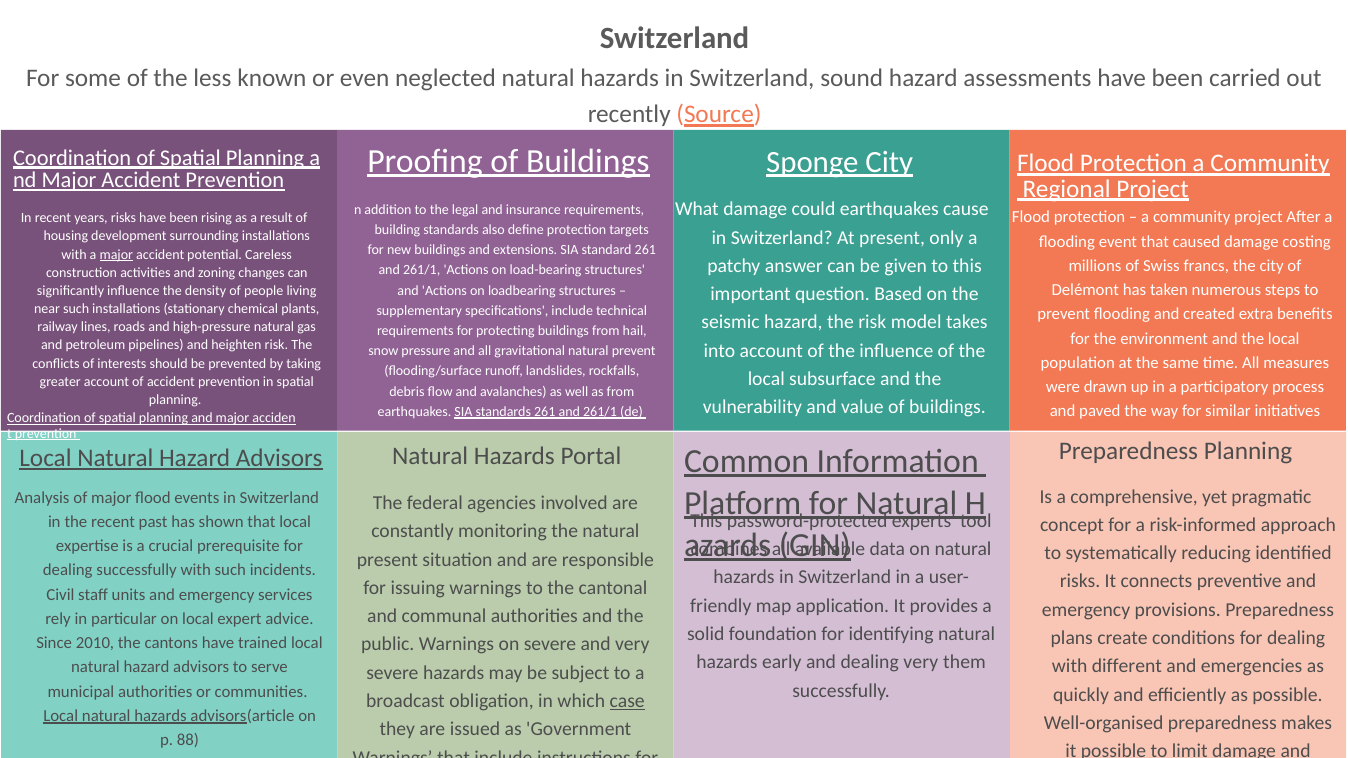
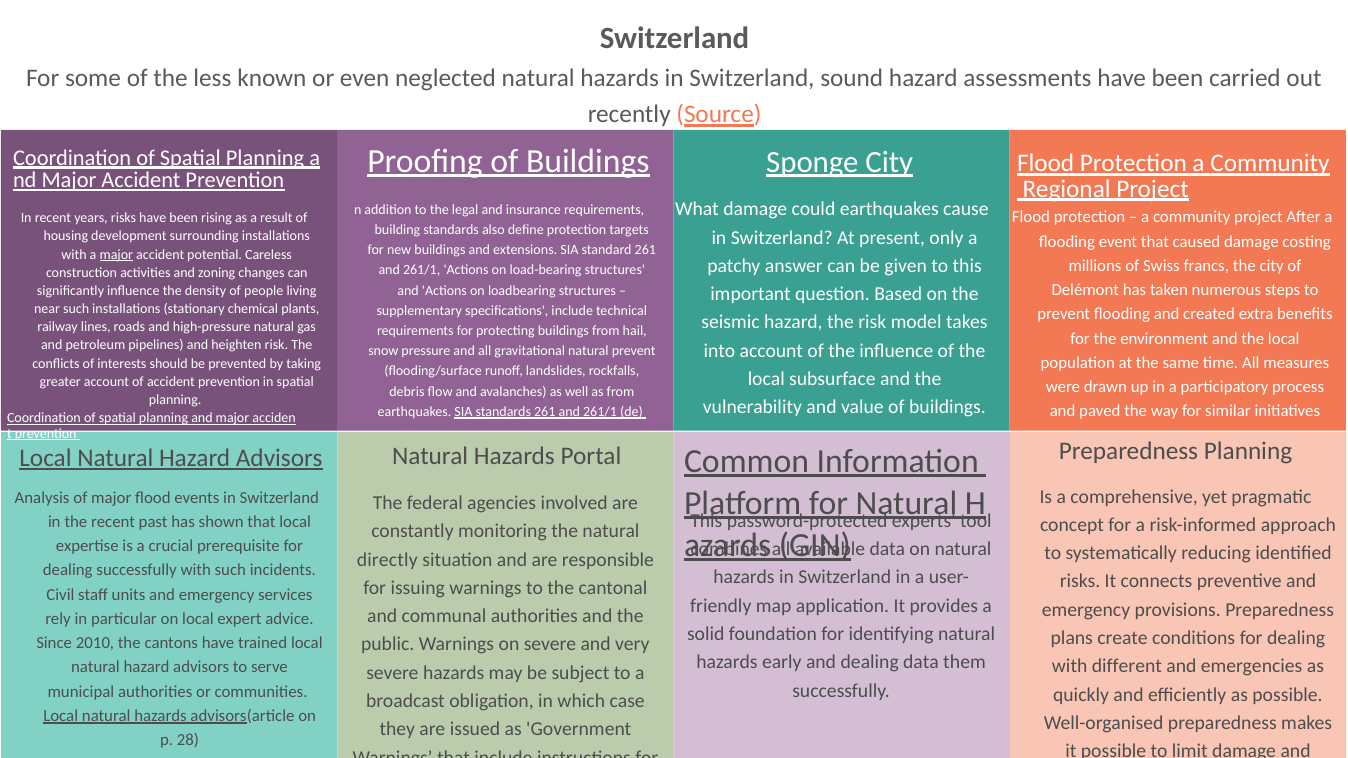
present at (387, 560): present -> directly
dealing very: very -> data
case underline: present -> none
88: 88 -> 28
